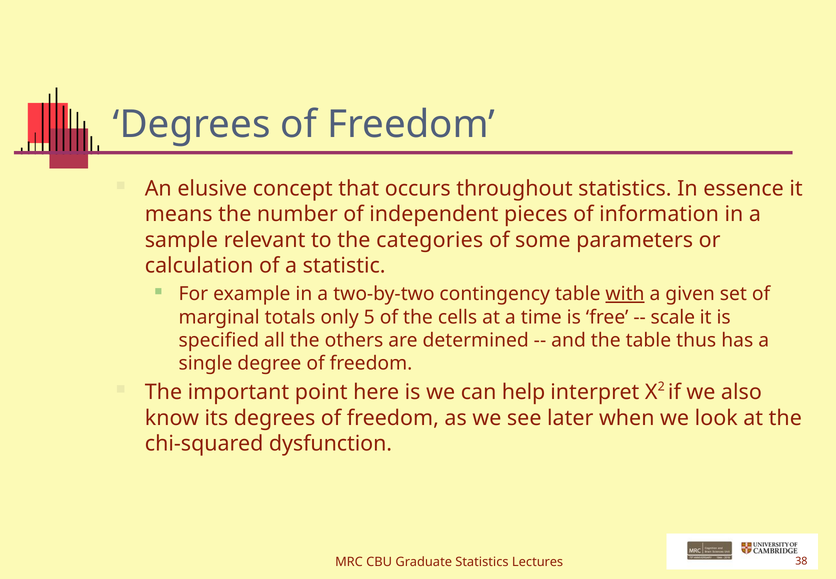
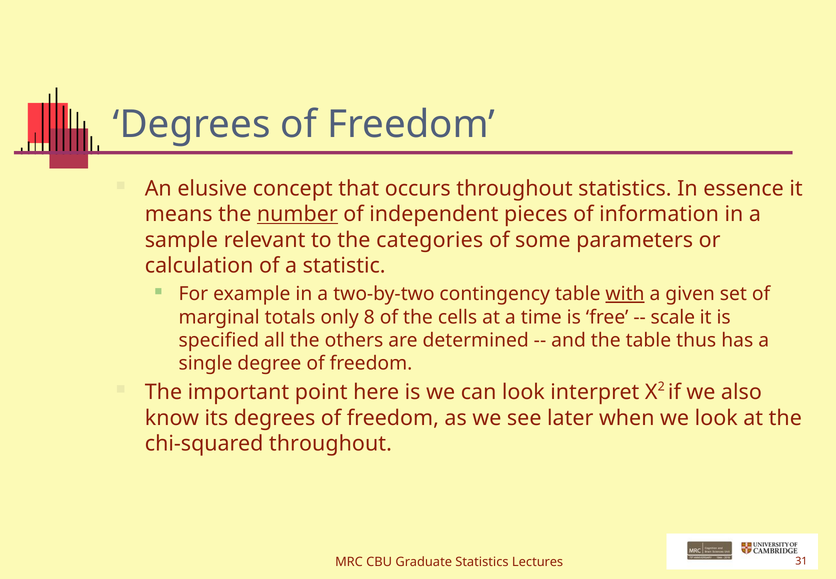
number underline: none -> present
5: 5 -> 8
can help: help -> look
chi-squared dysfunction: dysfunction -> throughout
38: 38 -> 31
